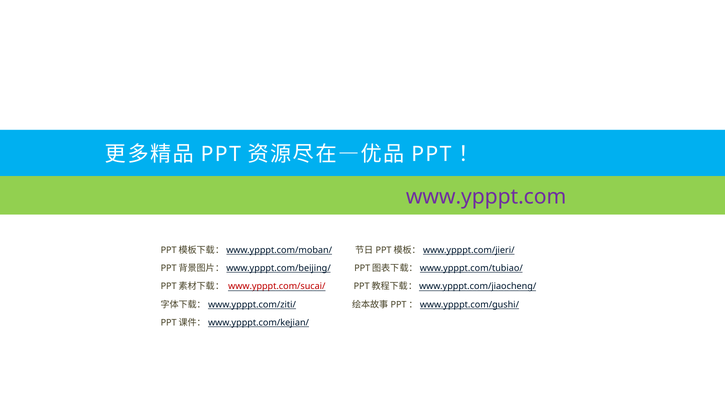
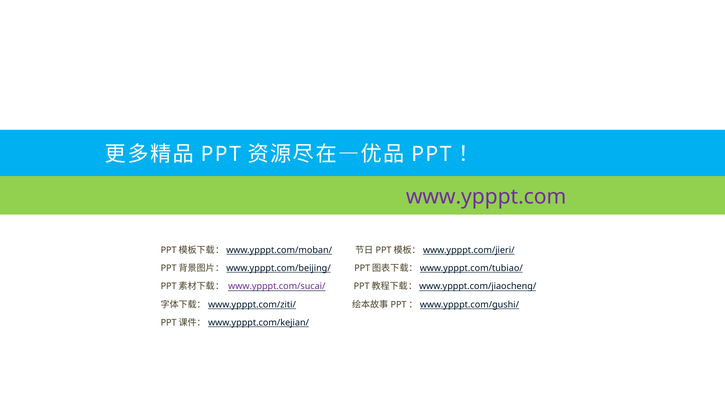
www.ypppt.com/sucai/ colour: red -> purple
